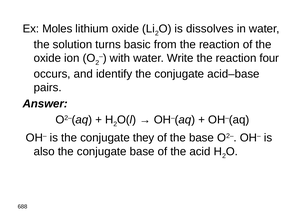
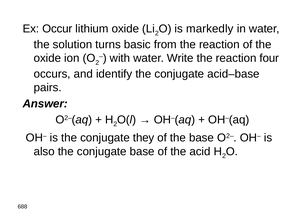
Moles: Moles -> Occur
dissolves: dissolves -> markedly
